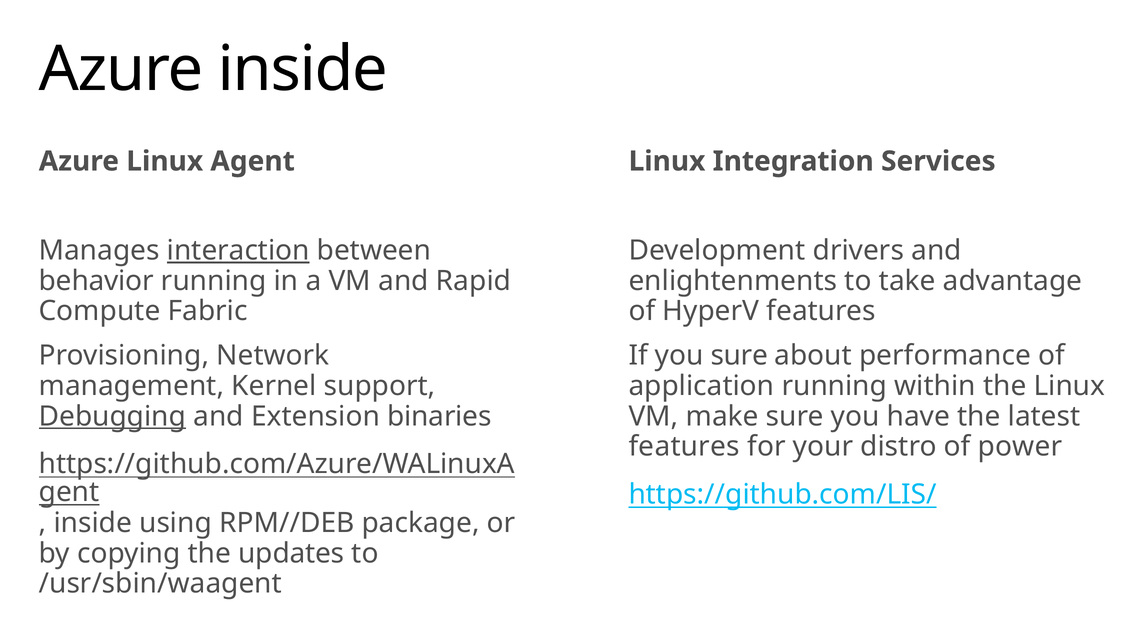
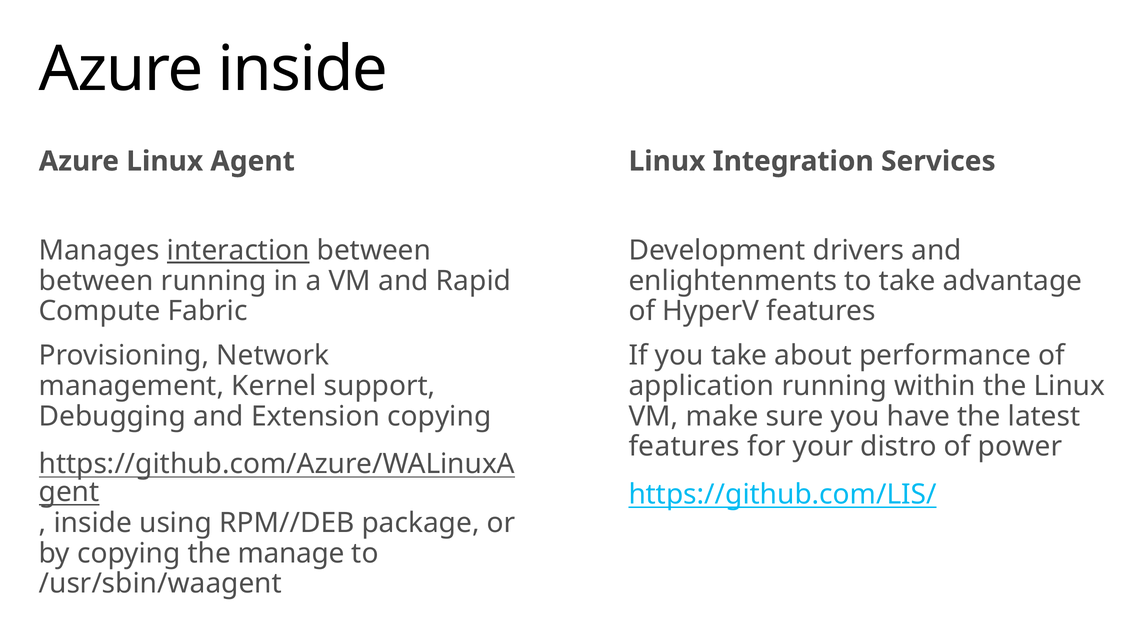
behavior at (96, 281): behavior -> between
you sure: sure -> take
Debugging underline: present -> none
Extension binaries: binaries -> copying
updates: updates -> manage
